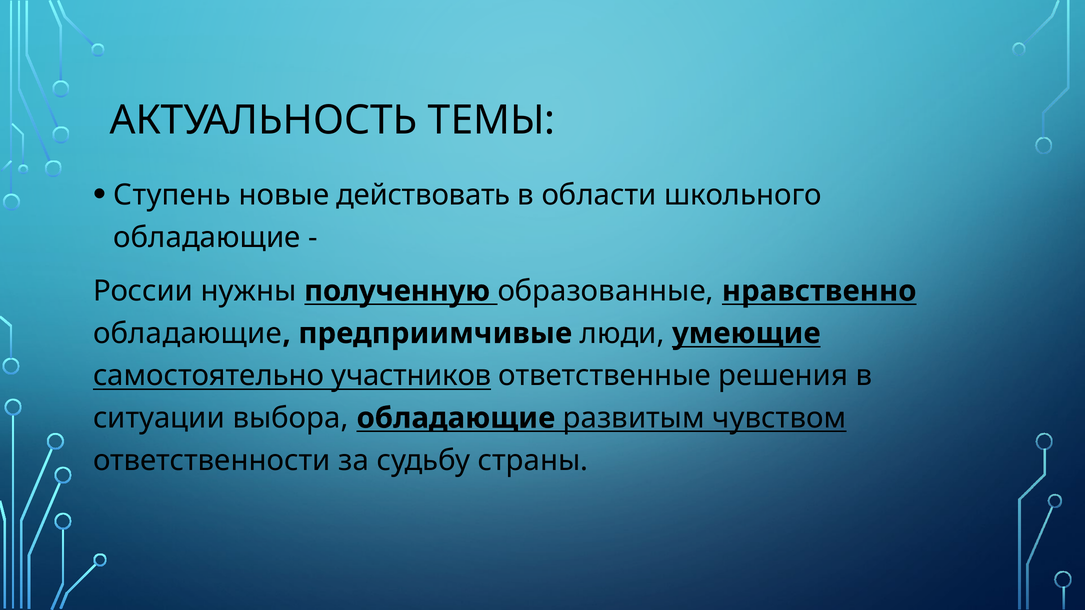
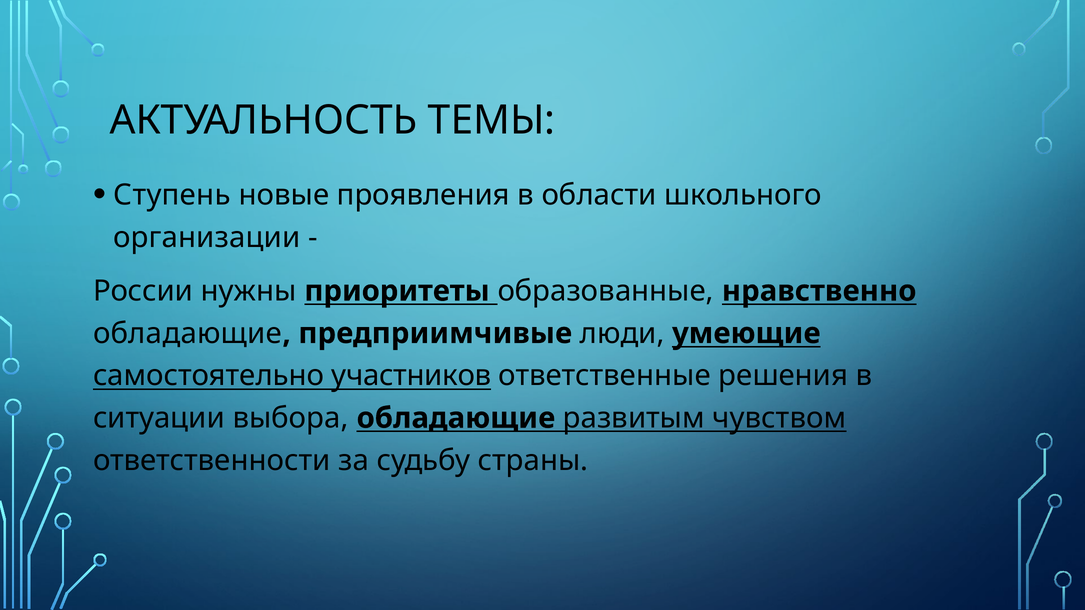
действовать: действовать -> проявления
обладающие at (207, 237): обладающие -> организации
полученную: полученную -> приоритеты
